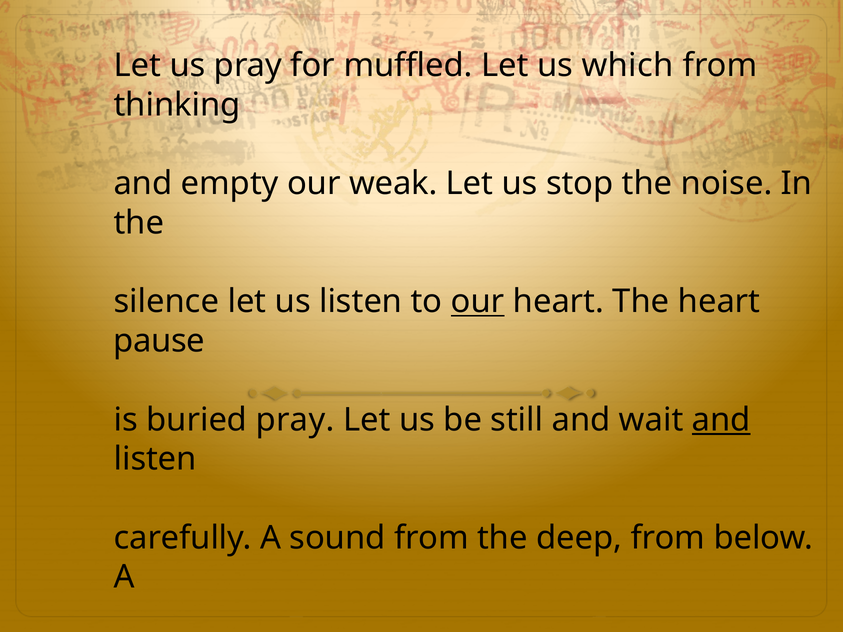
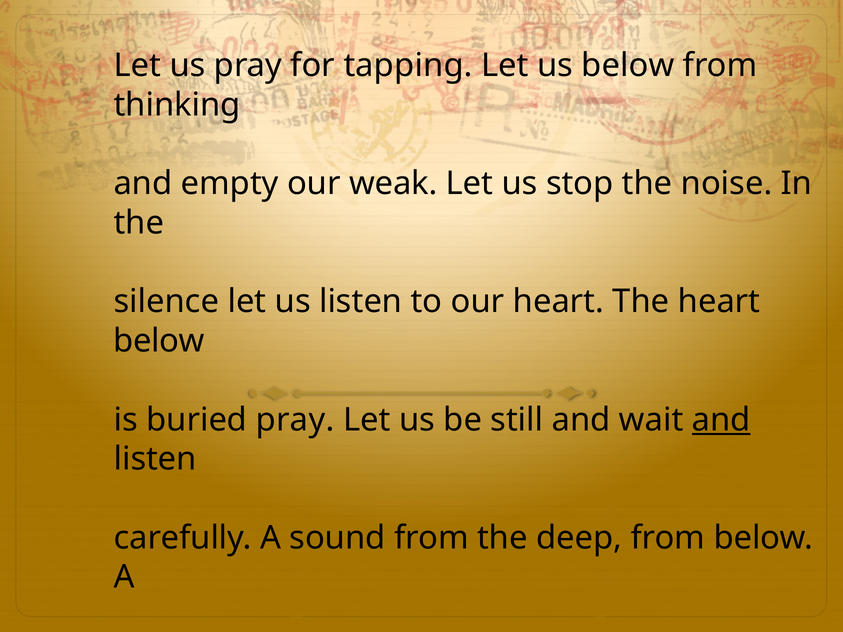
for muffled: muffled -> tapping
us which: which -> below
our at (478, 302) underline: present -> none
pause at (159, 341): pause -> below
